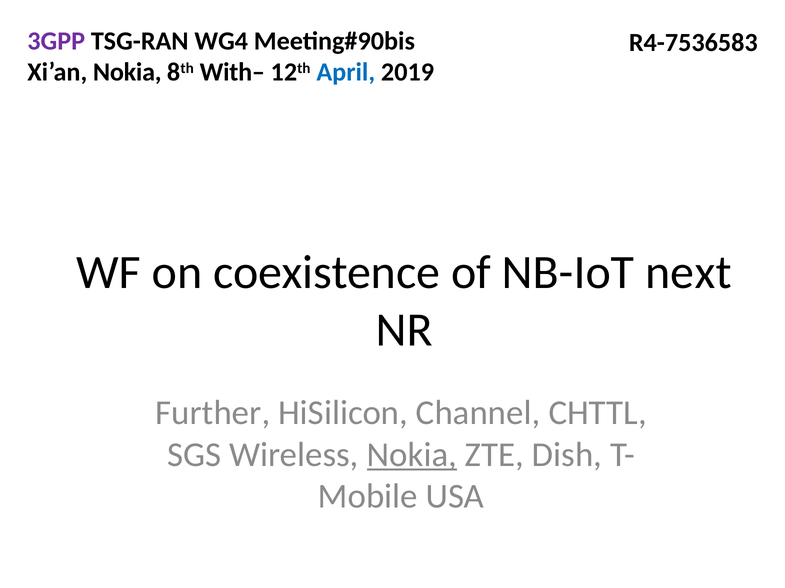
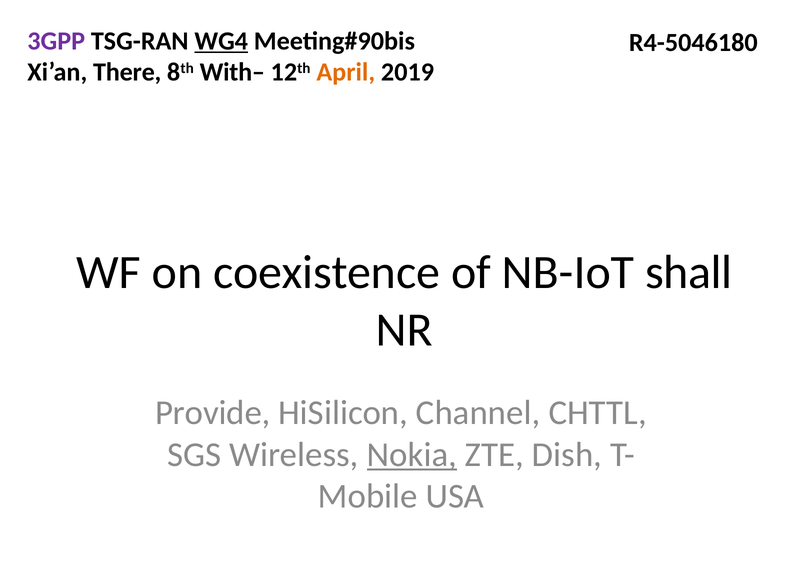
WG4 underline: none -> present
R4-7536583: R4-7536583 -> R4-5046180
Xi’an Nokia: Nokia -> There
April colour: blue -> orange
next: next -> shall
Further: Further -> Provide
